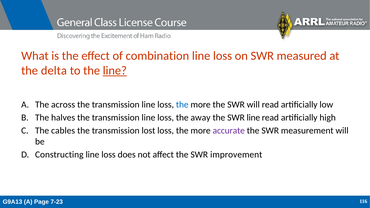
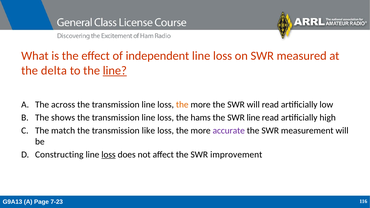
combination: combination -> independent
the at (182, 105) colour: blue -> orange
halves: halves -> shows
away: away -> hams
cables: cables -> match
lost: lost -> like
loss at (109, 155) underline: none -> present
